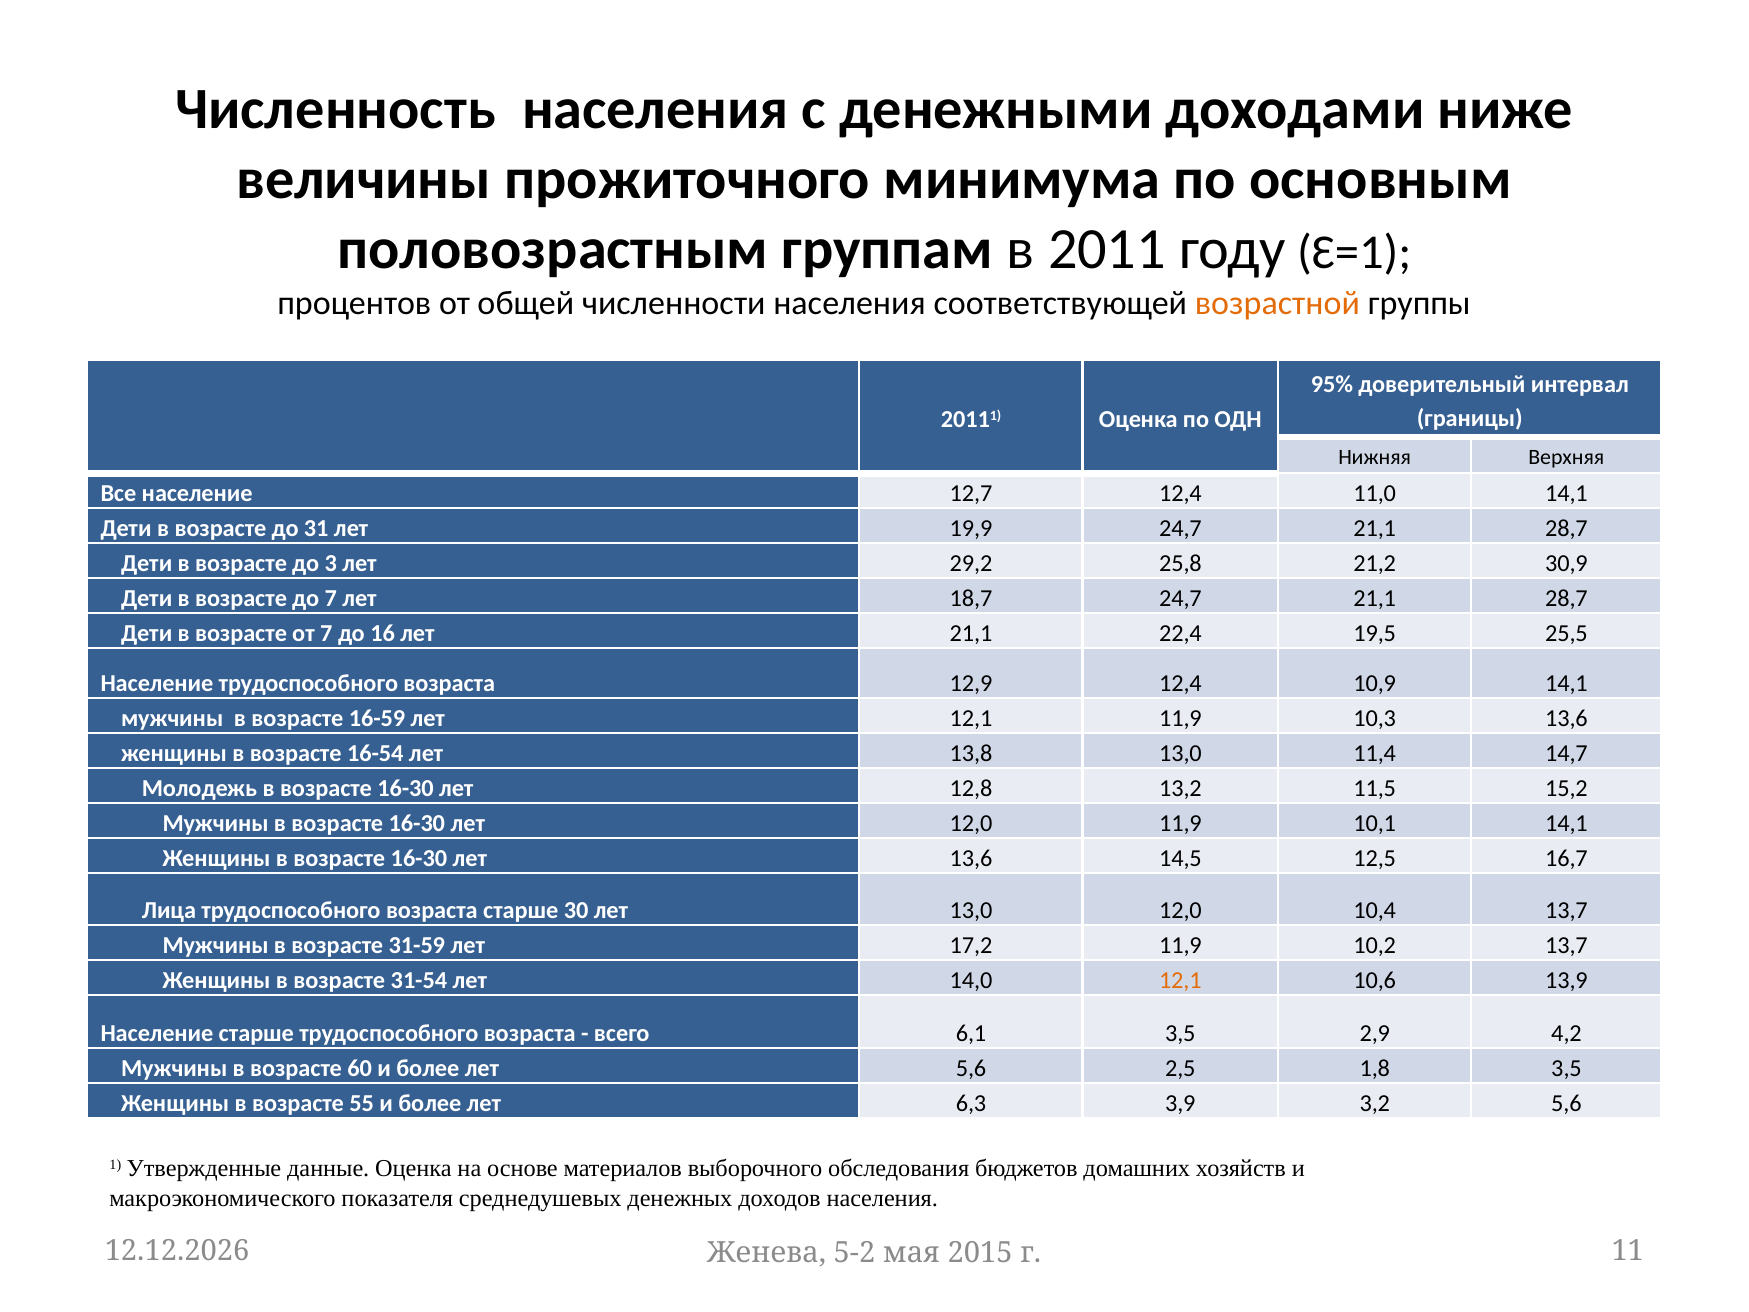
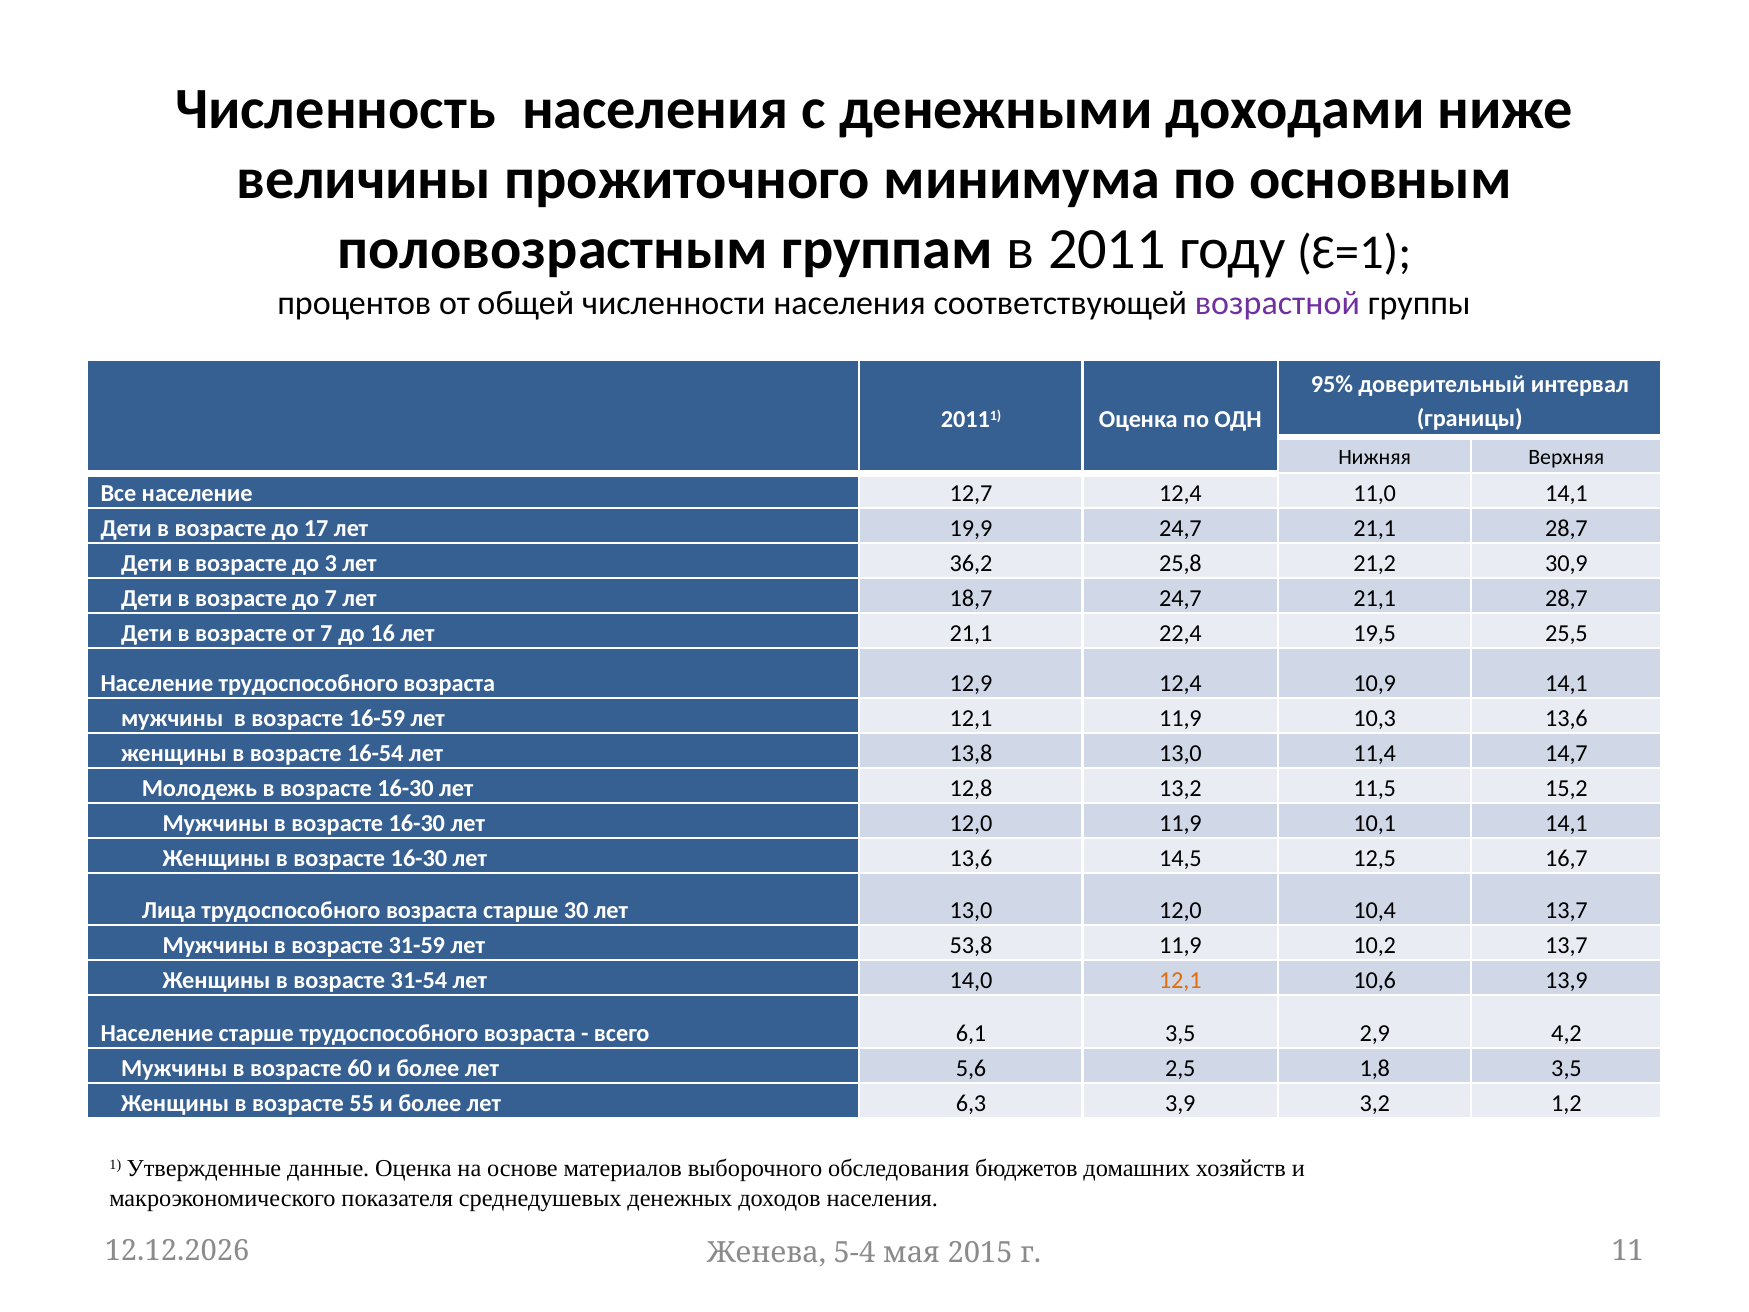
возрастной colour: orange -> purple
31: 31 -> 17
29,2: 29,2 -> 36,2
17,2: 17,2 -> 53,8
3,2 5,6: 5,6 -> 1,2
5-2: 5-2 -> 5-4
